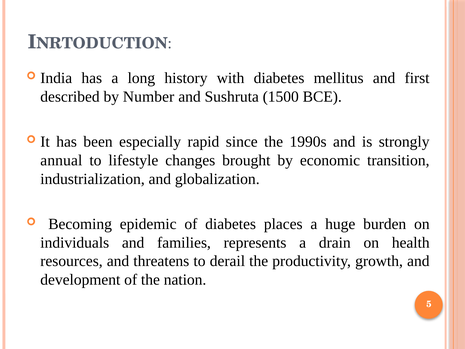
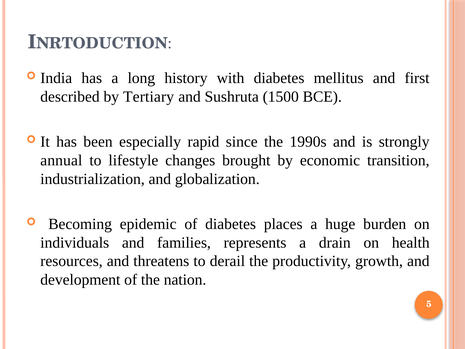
Number: Number -> Tertiary
